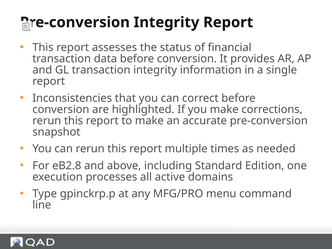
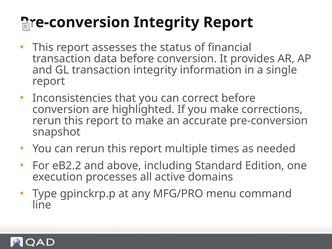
eB2.8: eB2.8 -> eB2.2
